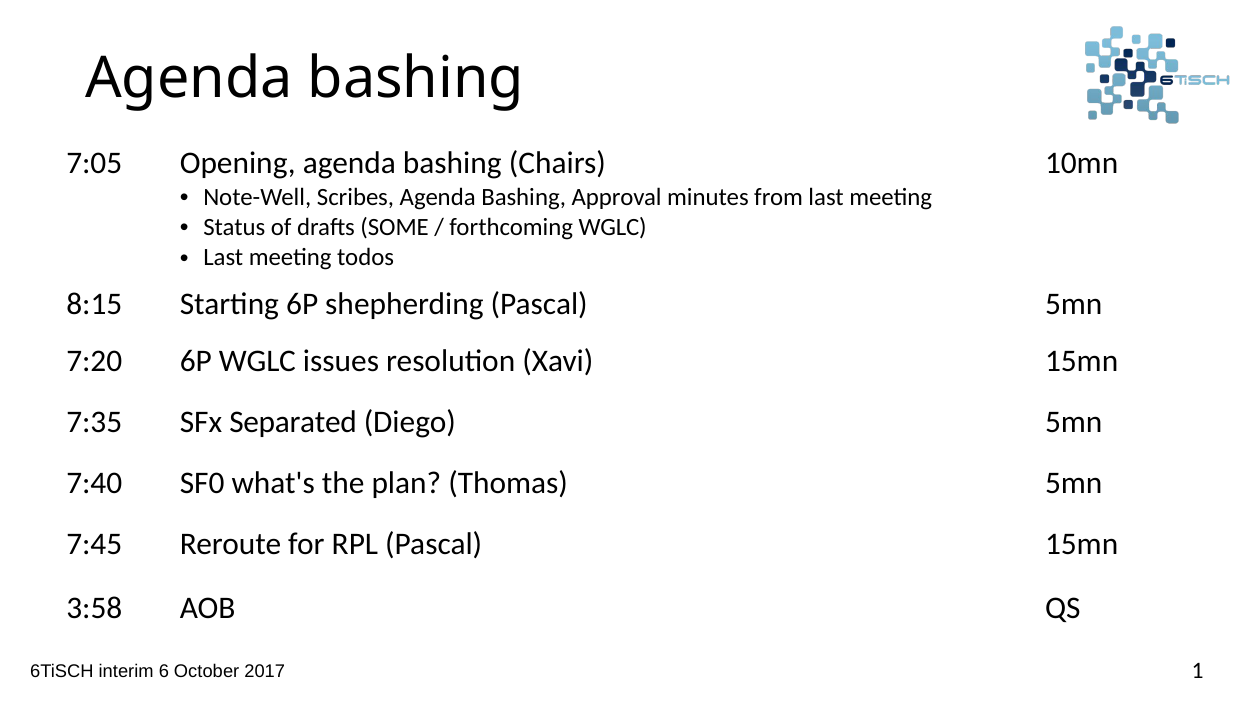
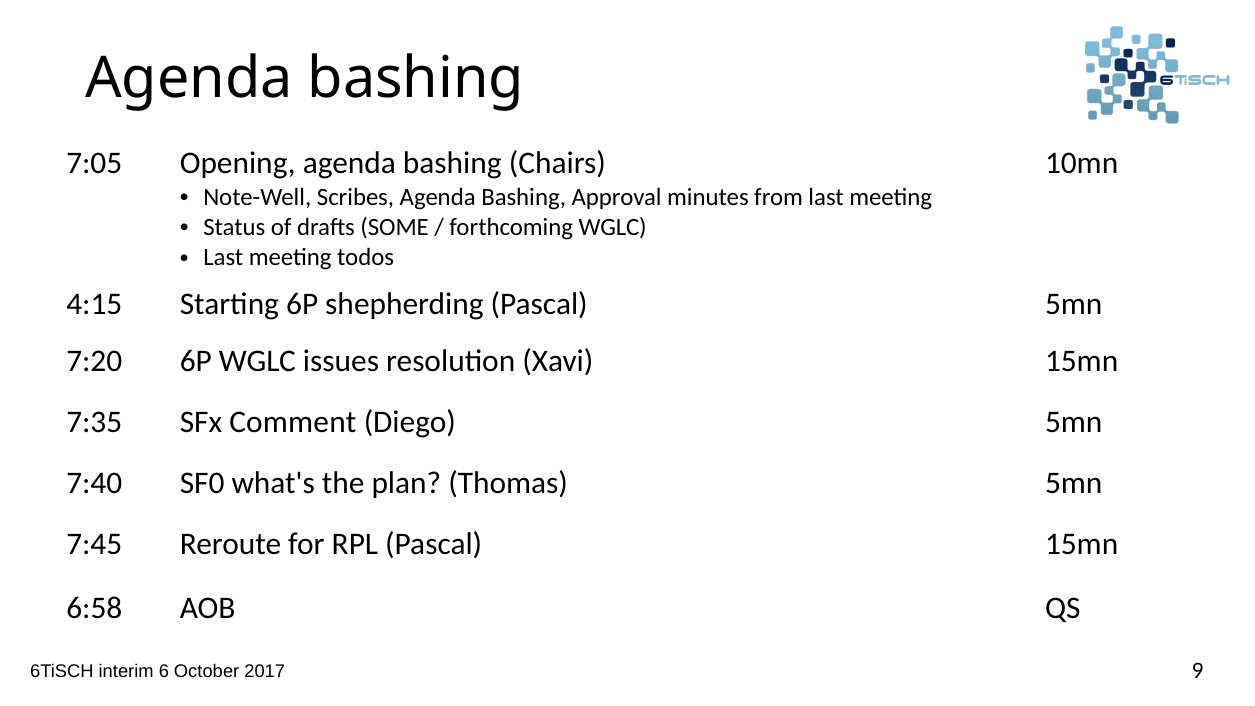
8:15: 8:15 -> 4:15
Separated: Separated -> Comment
3:58: 3:58 -> 6:58
1: 1 -> 9
